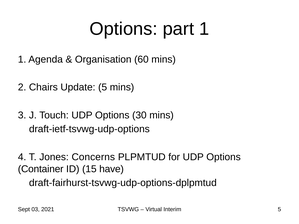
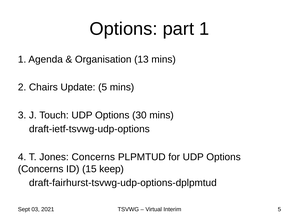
60: 60 -> 13
Container at (41, 169): Container -> Concerns
have: have -> keep
